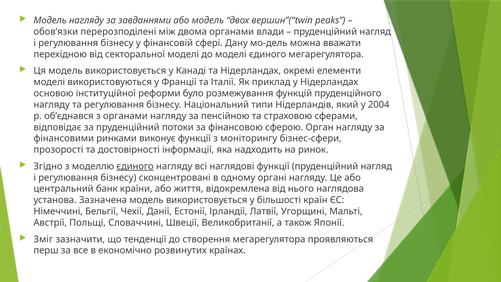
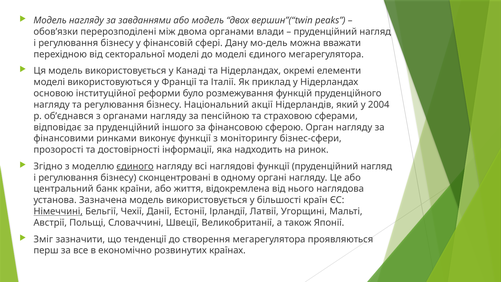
типи: типи -> акції
потоки: потоки -> іншого
Німеччині underline: none -> present
